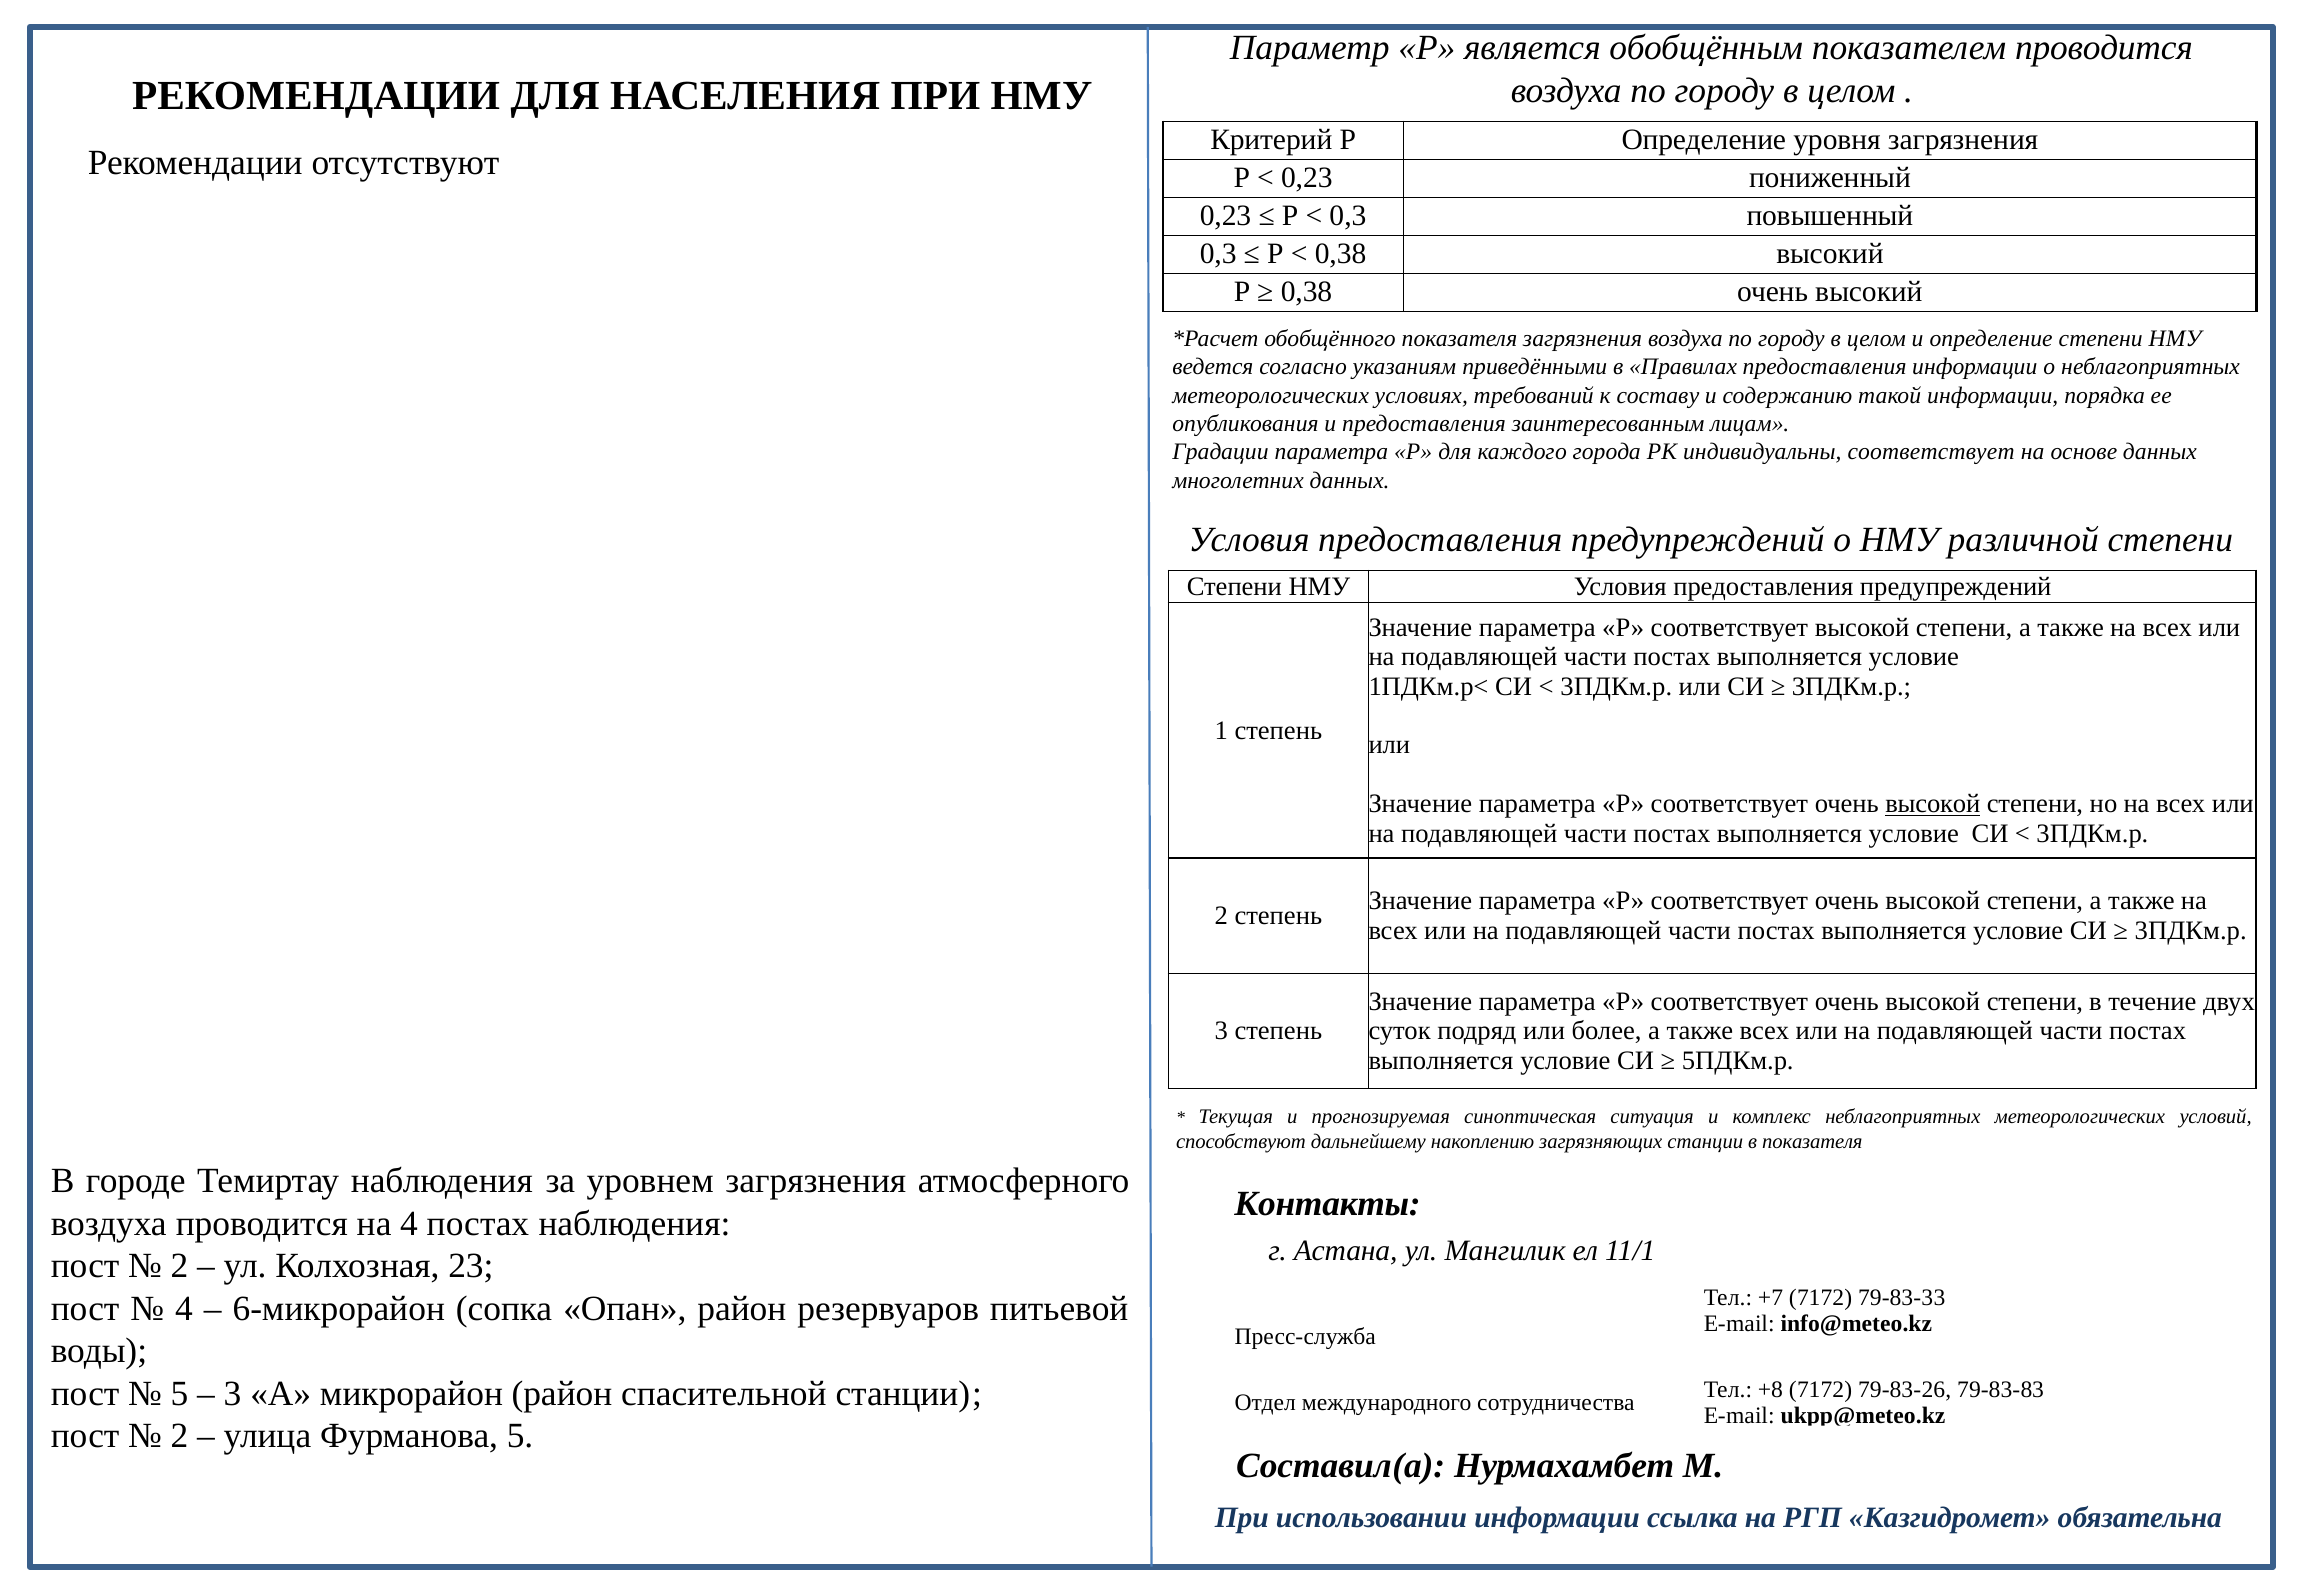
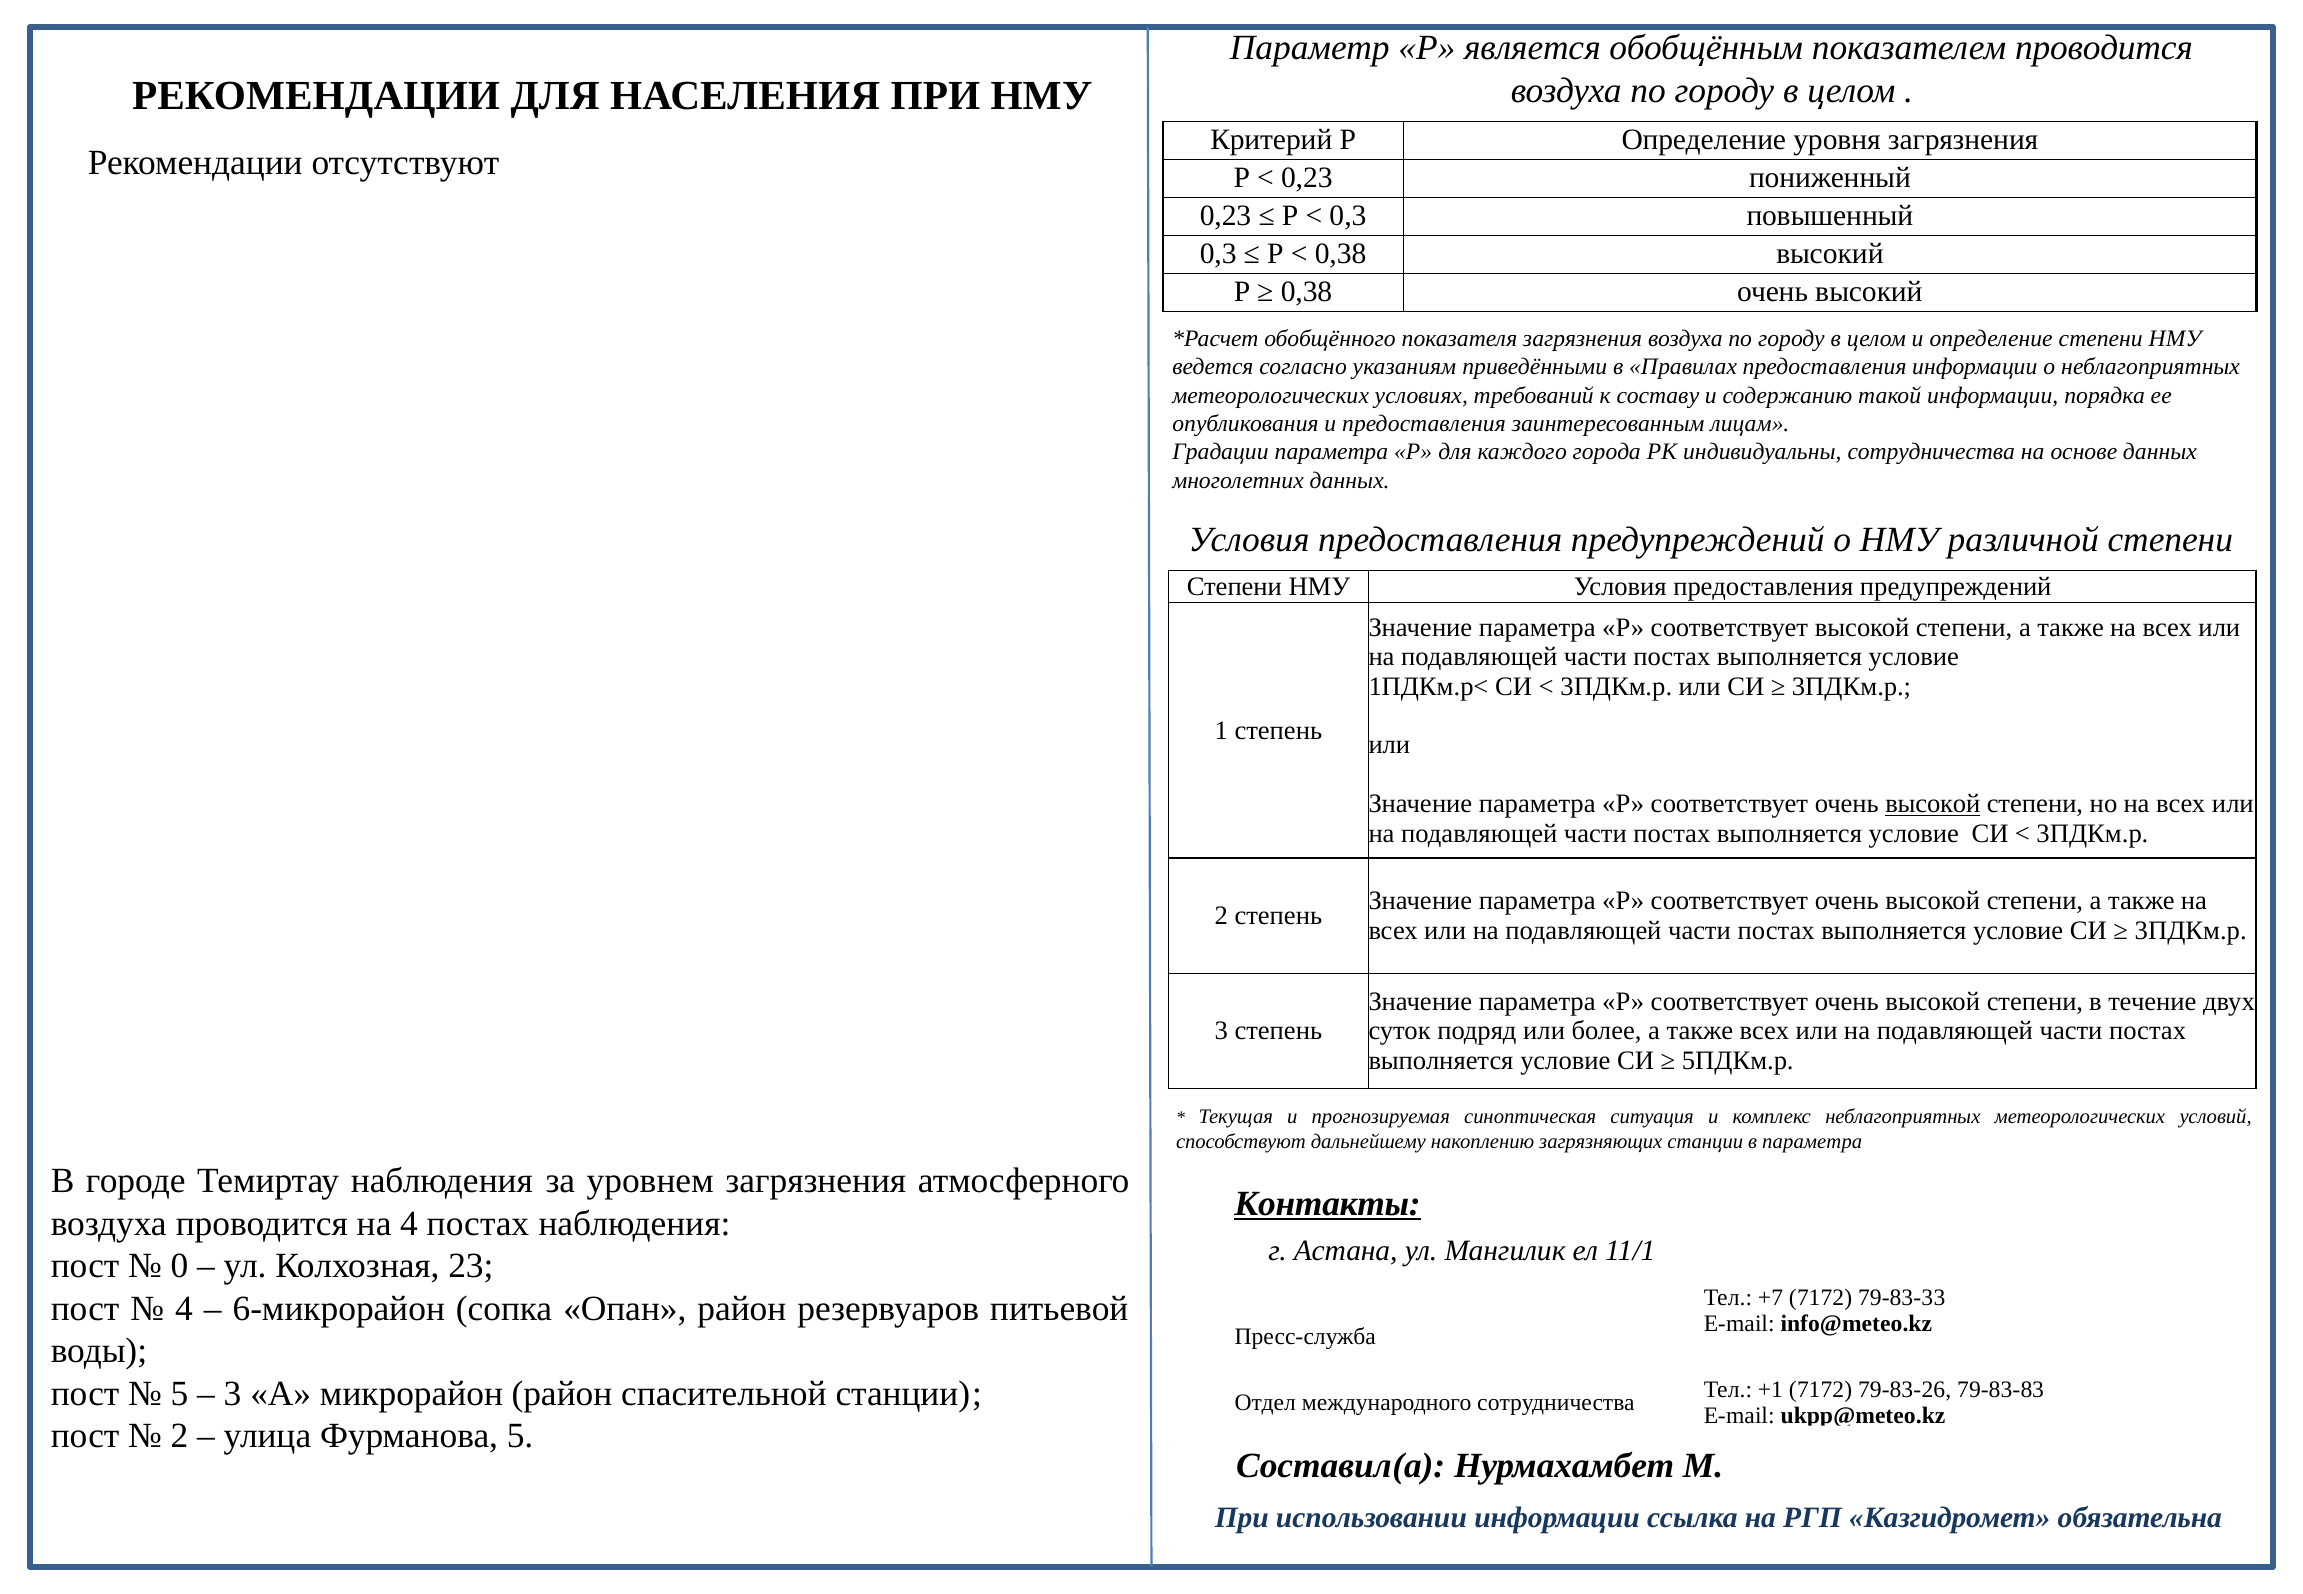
индивидуальны соответствует: соответствует -> сотрудничества
в показателя: показателя -> параметра
Контакты underline: none -> present
2 at (180, 1266): 2 -> 0
+8: +8 -> +1
